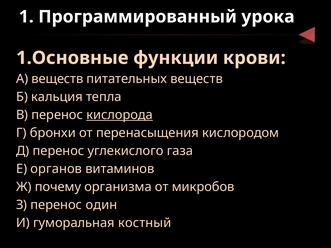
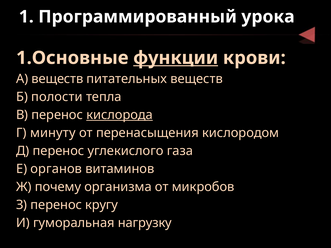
функции underline: none -> present
кальция: кальция -> полости
бронхи: бронхи -> минуту
один: один -> кругу
костный: костный -> нагрузку
